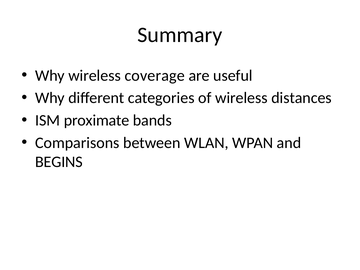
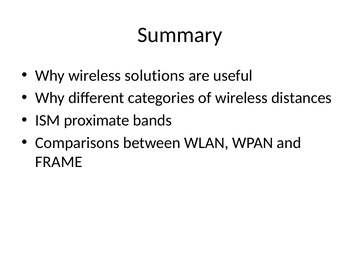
coverage: coverage -> solutions
BEGINS: BEGINS -> FRAME
